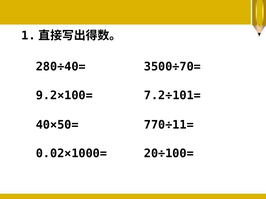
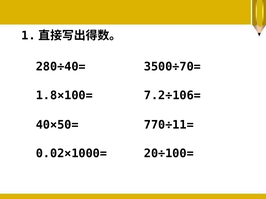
9.2×100=: 9.2×100= -> 1.8×100=
7.2÷101=: 7.2÷101= -> 7.2÷106=
